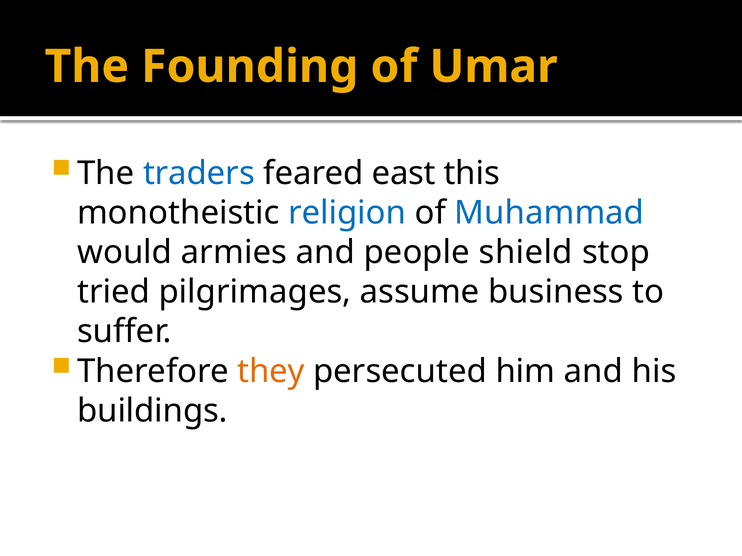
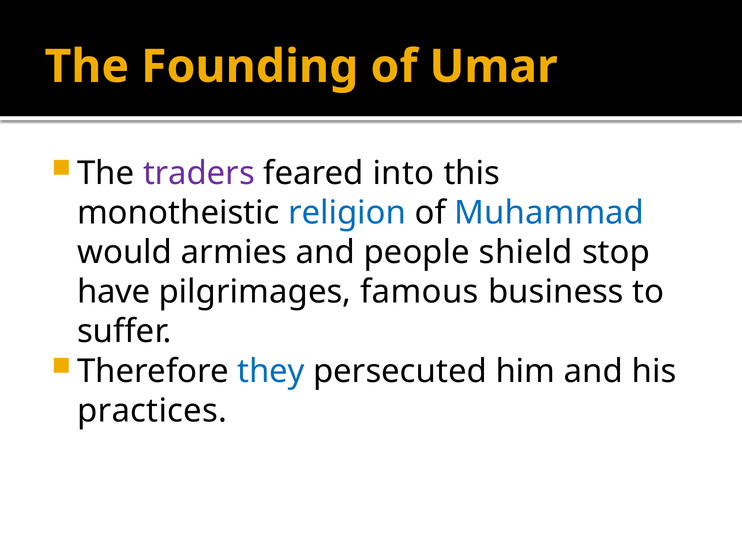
traders colour: blue -> purple
east: east -> into
tried: tried -> have
assume: assume -> famous
they colour: orange -> blue
buildings: buildings -> practices
